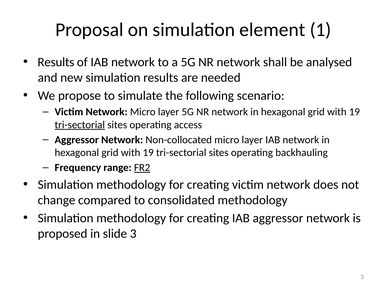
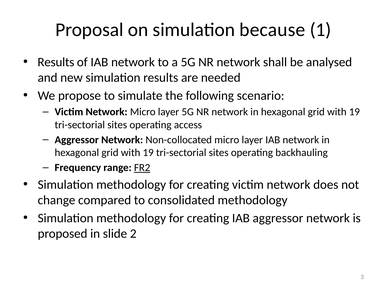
element: element -> because
tri-sectorial at (80, 125) underline: present -> none
slide 3: 3 -> 2
